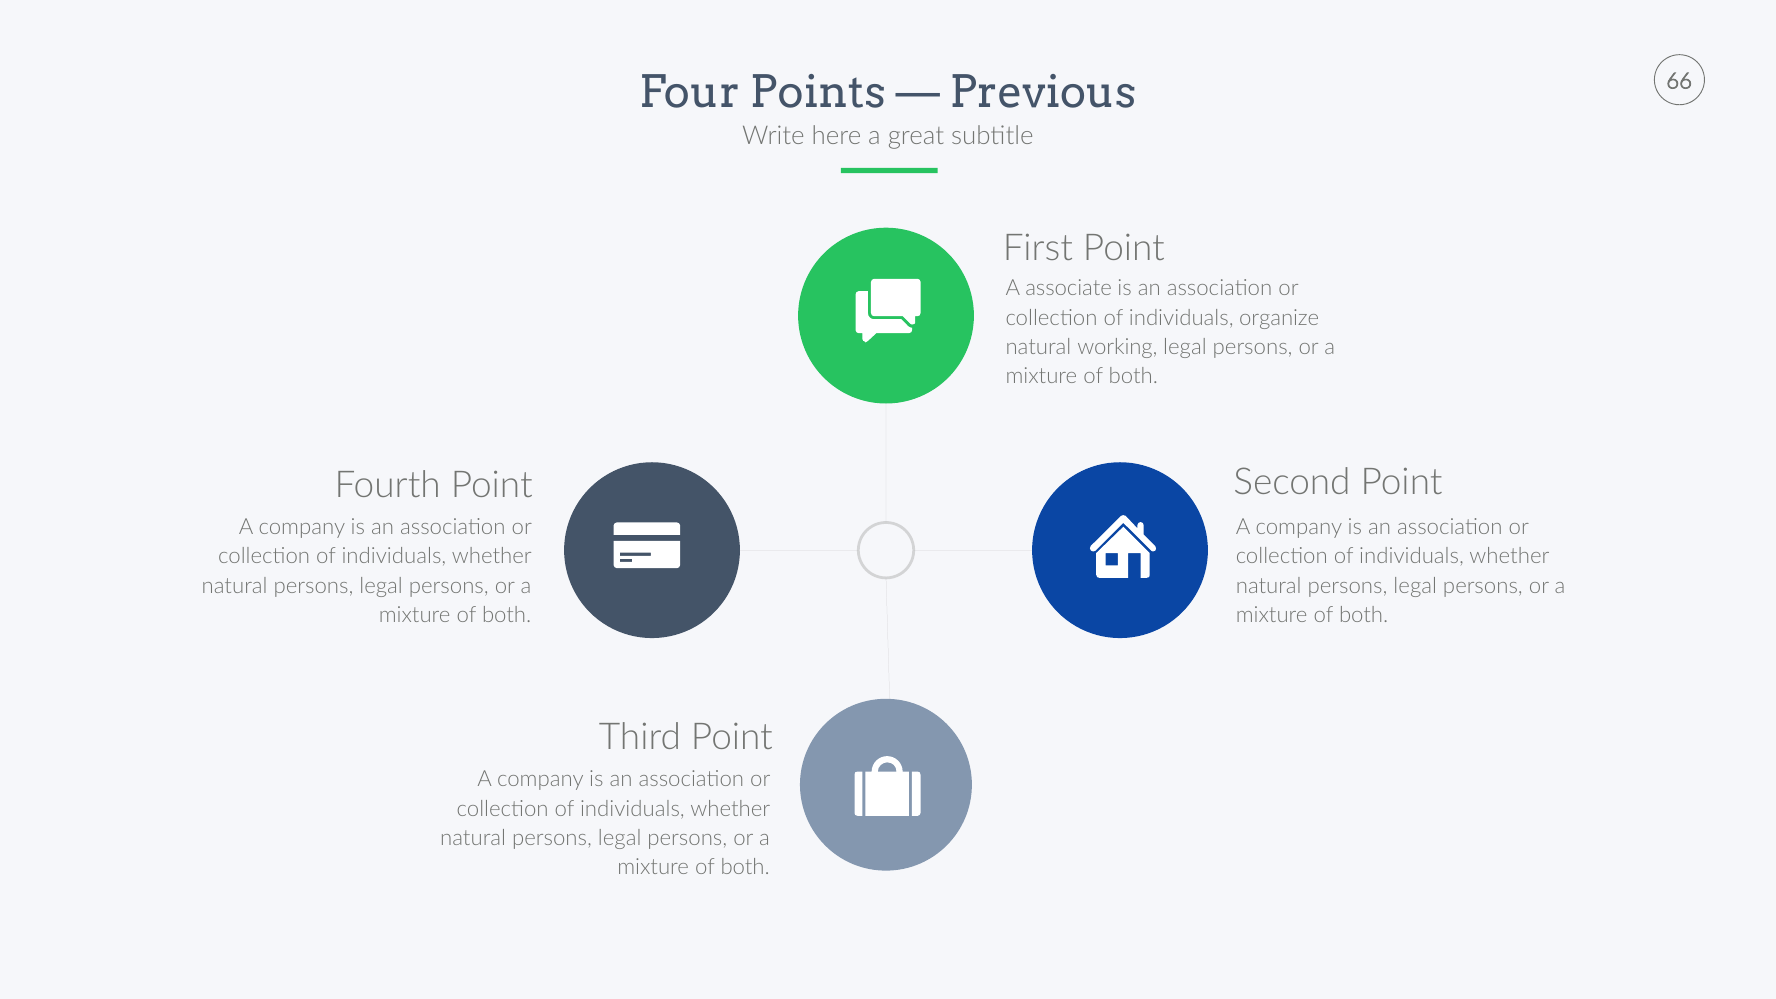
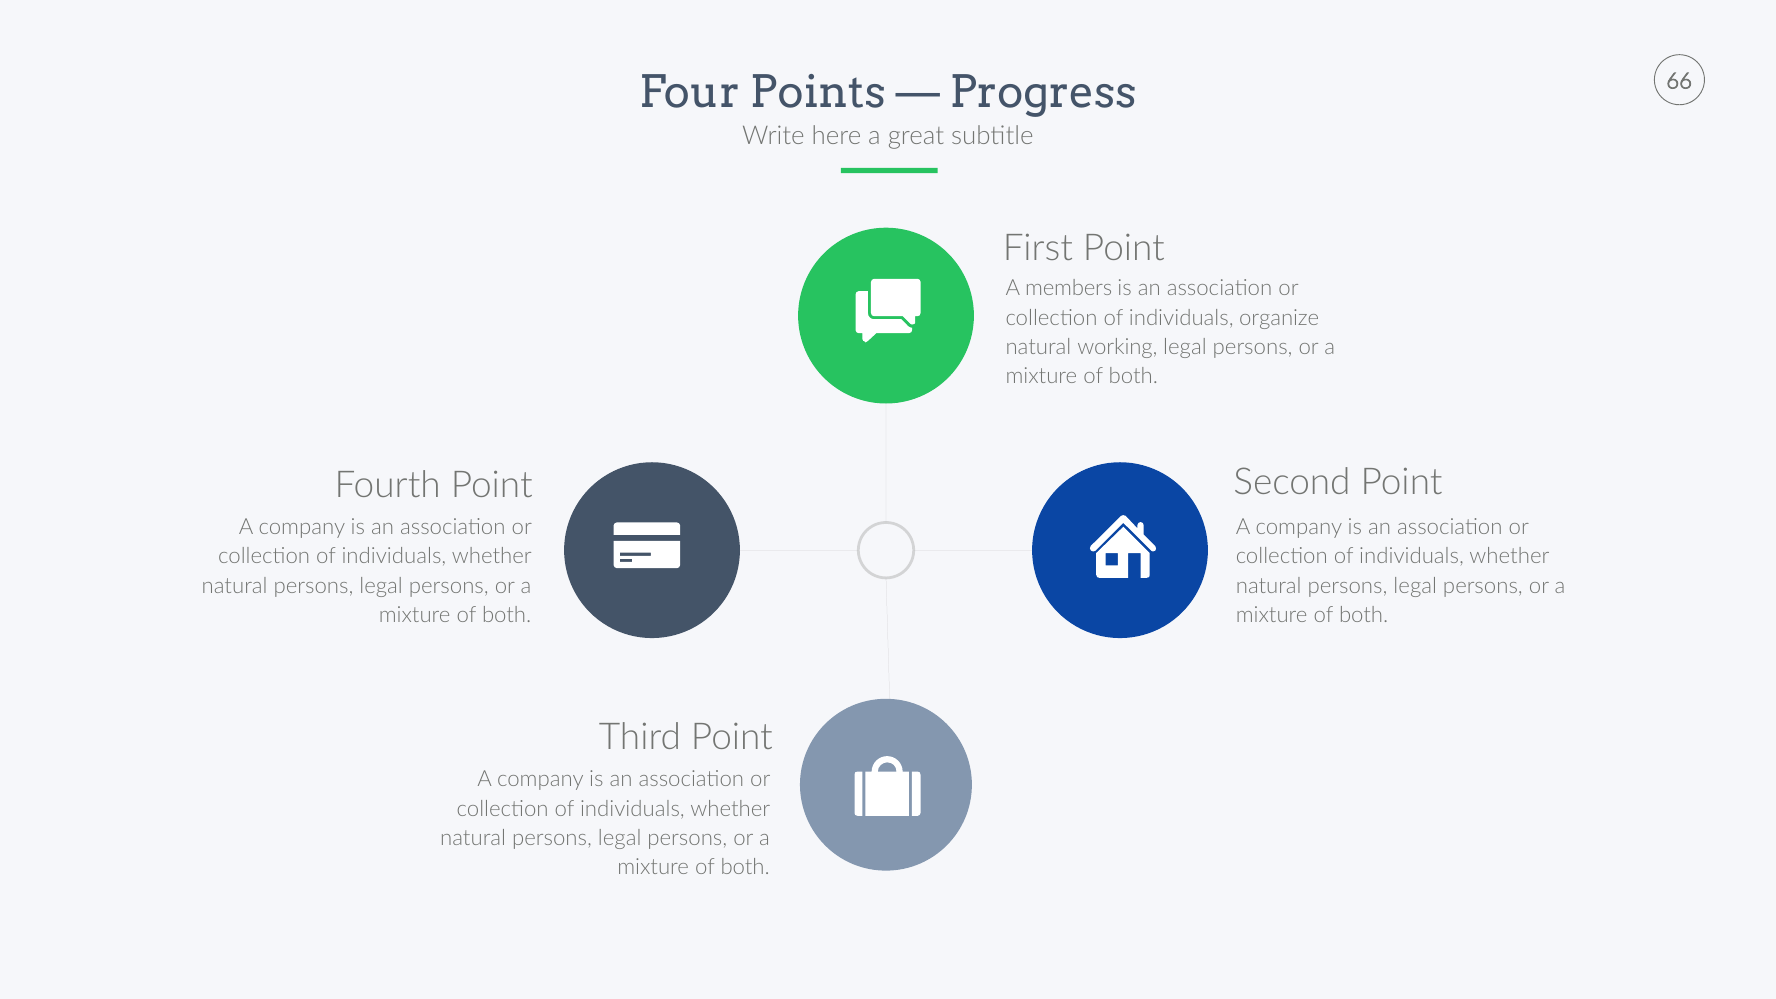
Previous: Previous -> Progress
associate: associate -> members
